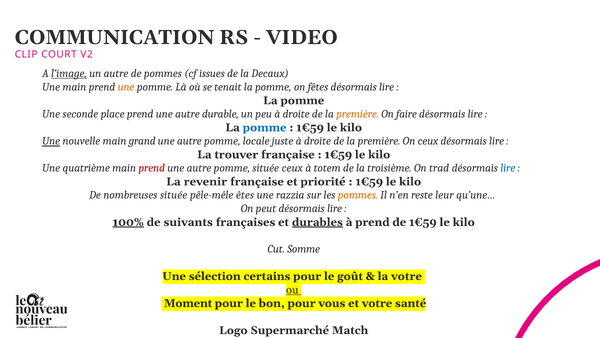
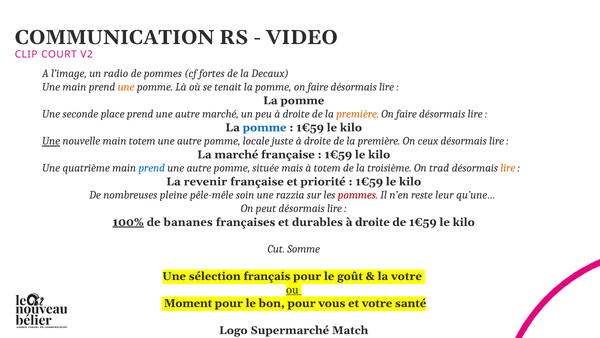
l’image underline: present -> none
un autre: autre -> radio
issues: issues -> fortes
pomme on fêtes: fêtes -> faire
autre durable: durable -> marché
main grand: grand -> totem
La trouver: trouver -> marché
prend at (152, 168) colour: red -> blue
située ceux: ceux -> mais
lire at (508, 168) colour: blue -> orange
nombreuses située: située -> pleine
êtes: êtes -> soin
pommes at (358, 195) colour: orange -> red
suivants: suivants -> bananes
durables underline: present -> none
prend at (372, 222): prend -> droite
certains: certains -> français
